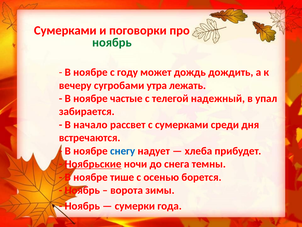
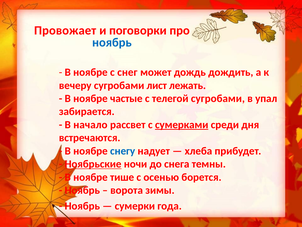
Сумерками at (65, 30): Сумерками -> Провожает
ноябрь at (112, 42) colour: green -> blue
году: году -> снег
утра: утра -> лист
телегой надежный: надежный -> сугробами
сумерками at (182, 124) underline: none -> present
